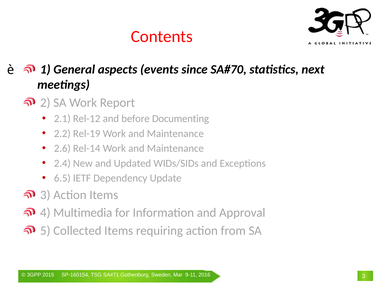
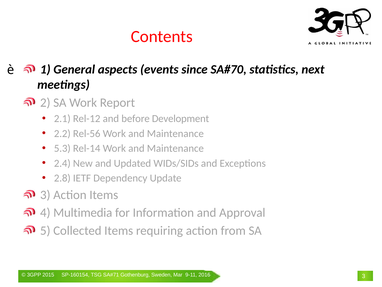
Documenting: Documenting -> Development
Rel-19: Rel-19 -> Rel-56
2.6: 2.6 -> 5.3
6.5: 6.5 -> 2.8
